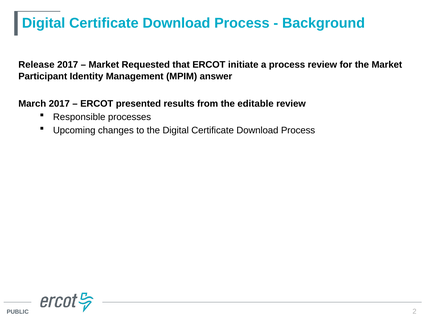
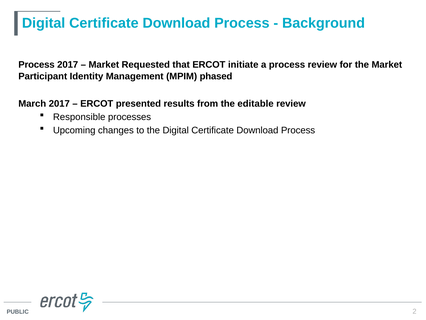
Release at (36, 65): Release -> Process
answer: answer -> phased
